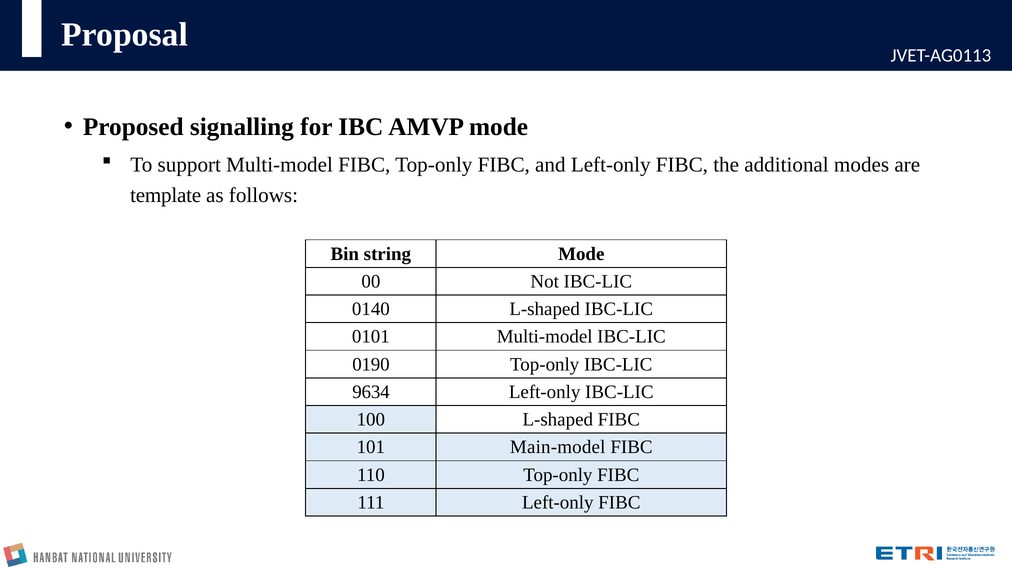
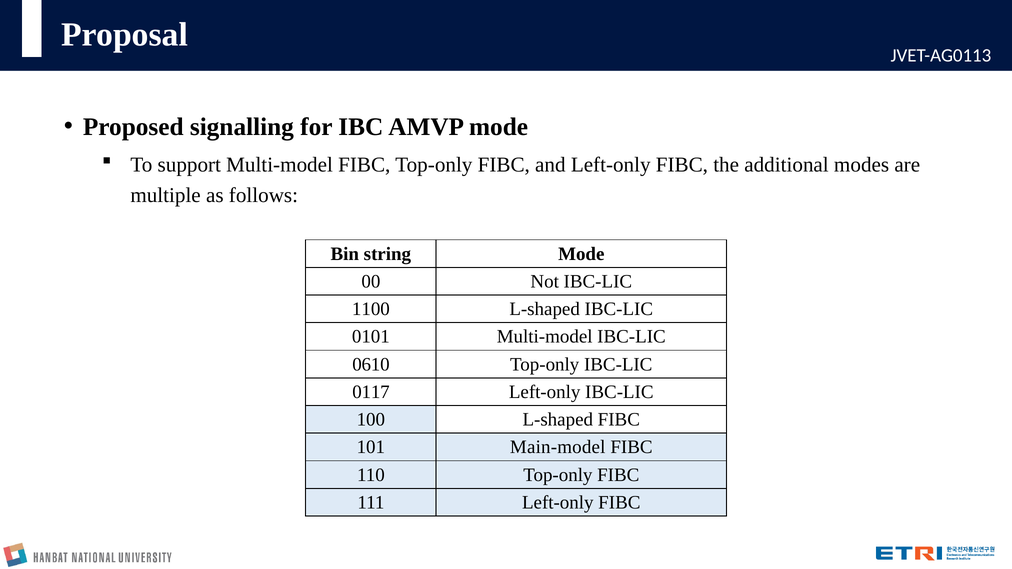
template: template -> multiple
0140: 0140 -> 1100
0190: 0190 -> 0610
9634: 9634 -> 0117
